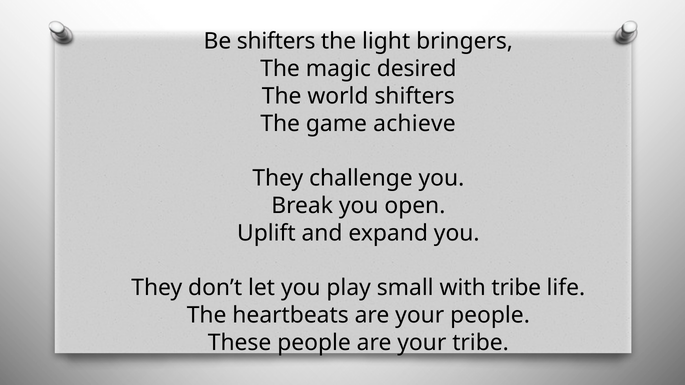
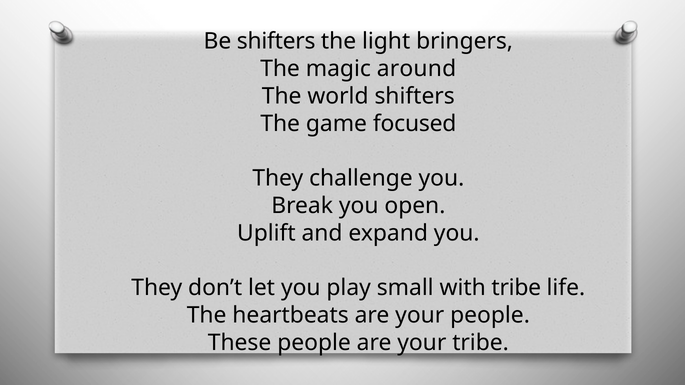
desired: desired -> around
achieve: achieve -> focused
